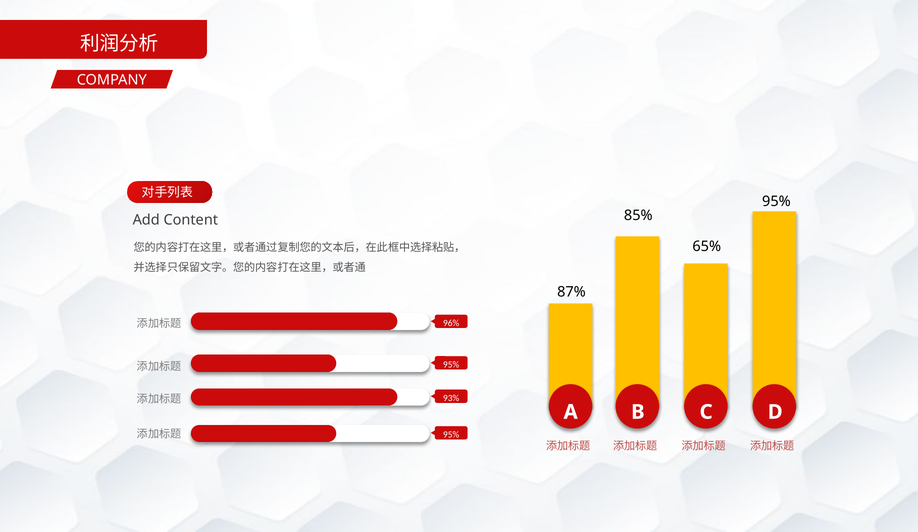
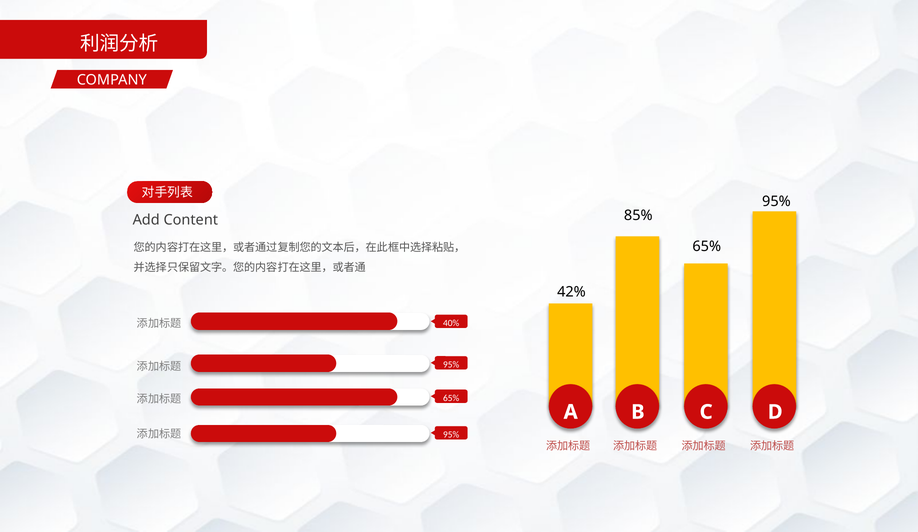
87%: 87% -> 42%
96%: 96% -> 40%
93% at (451, 398): 93% -> 65%
